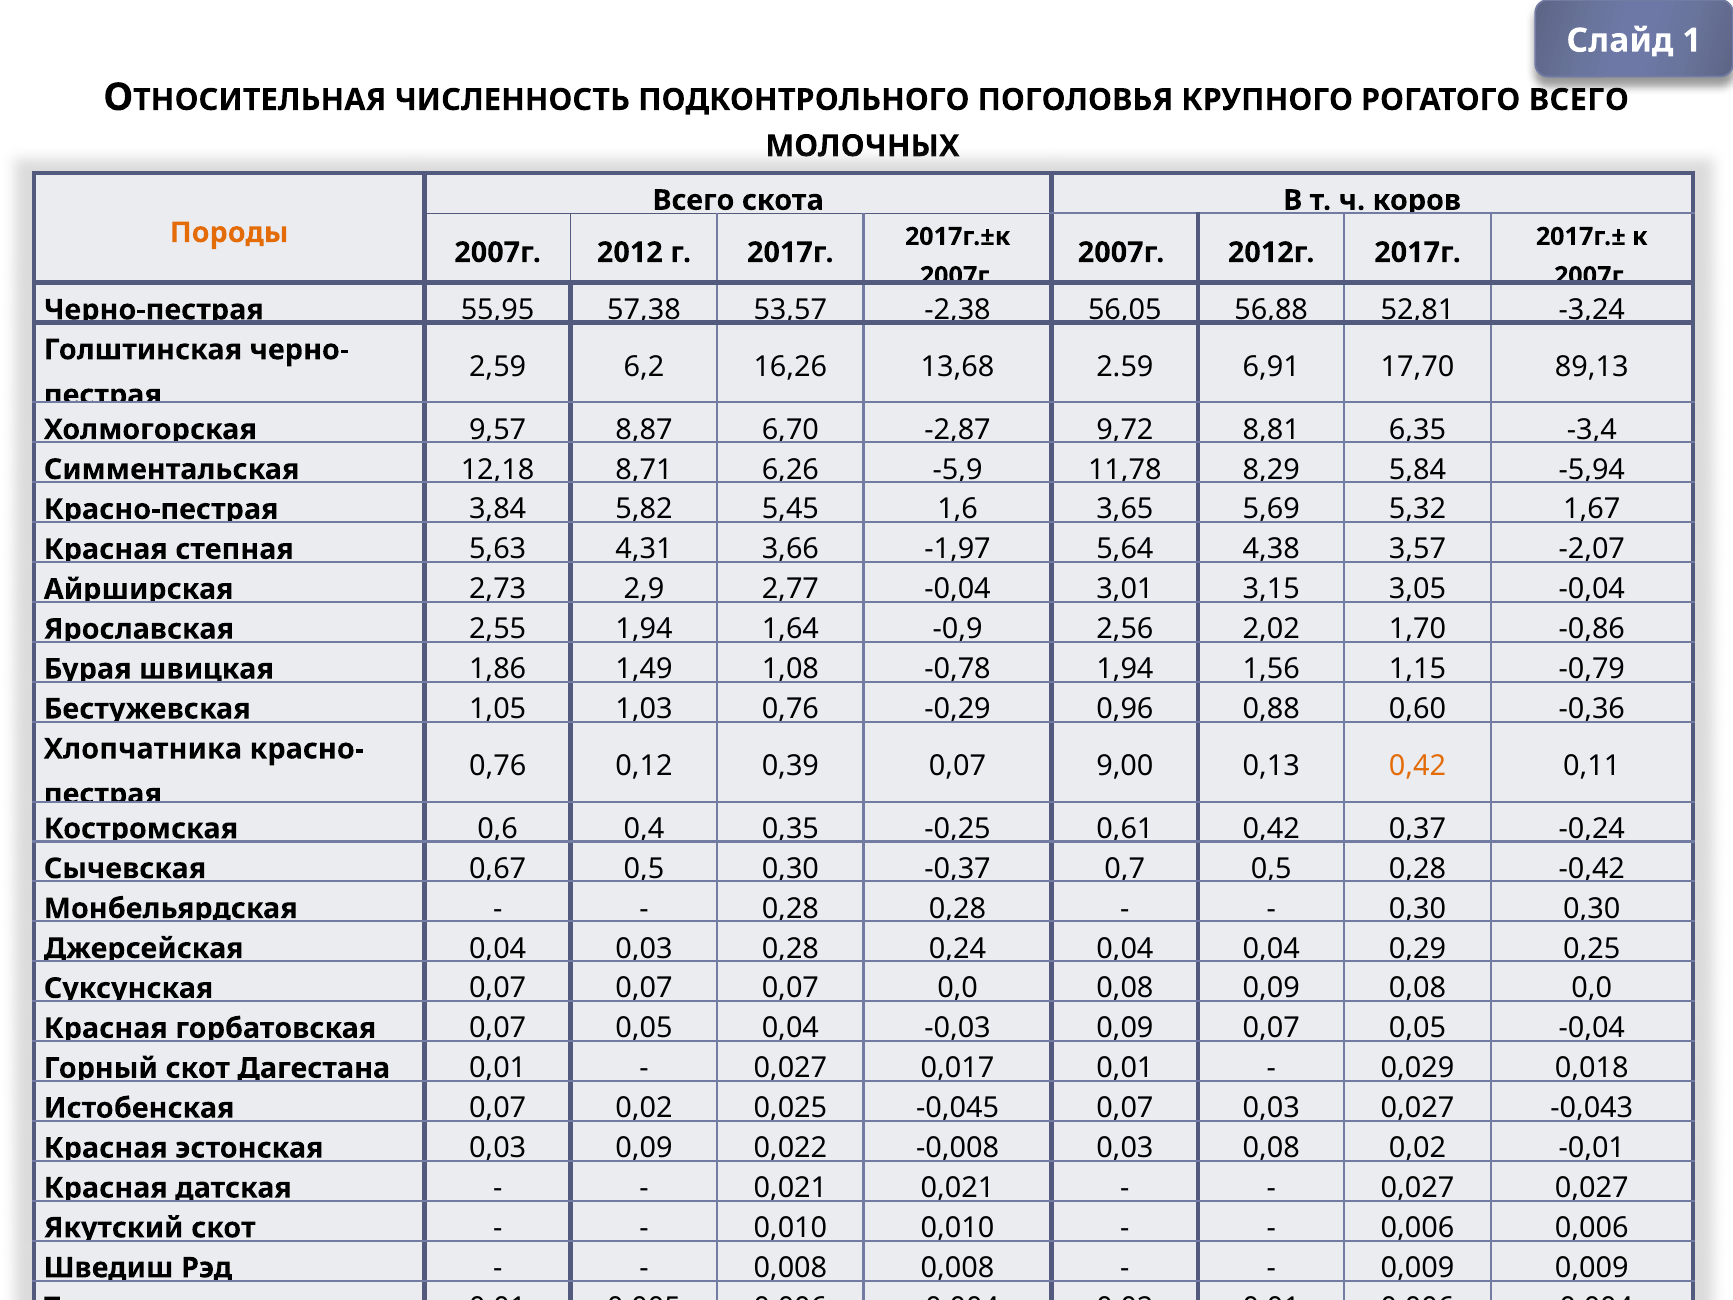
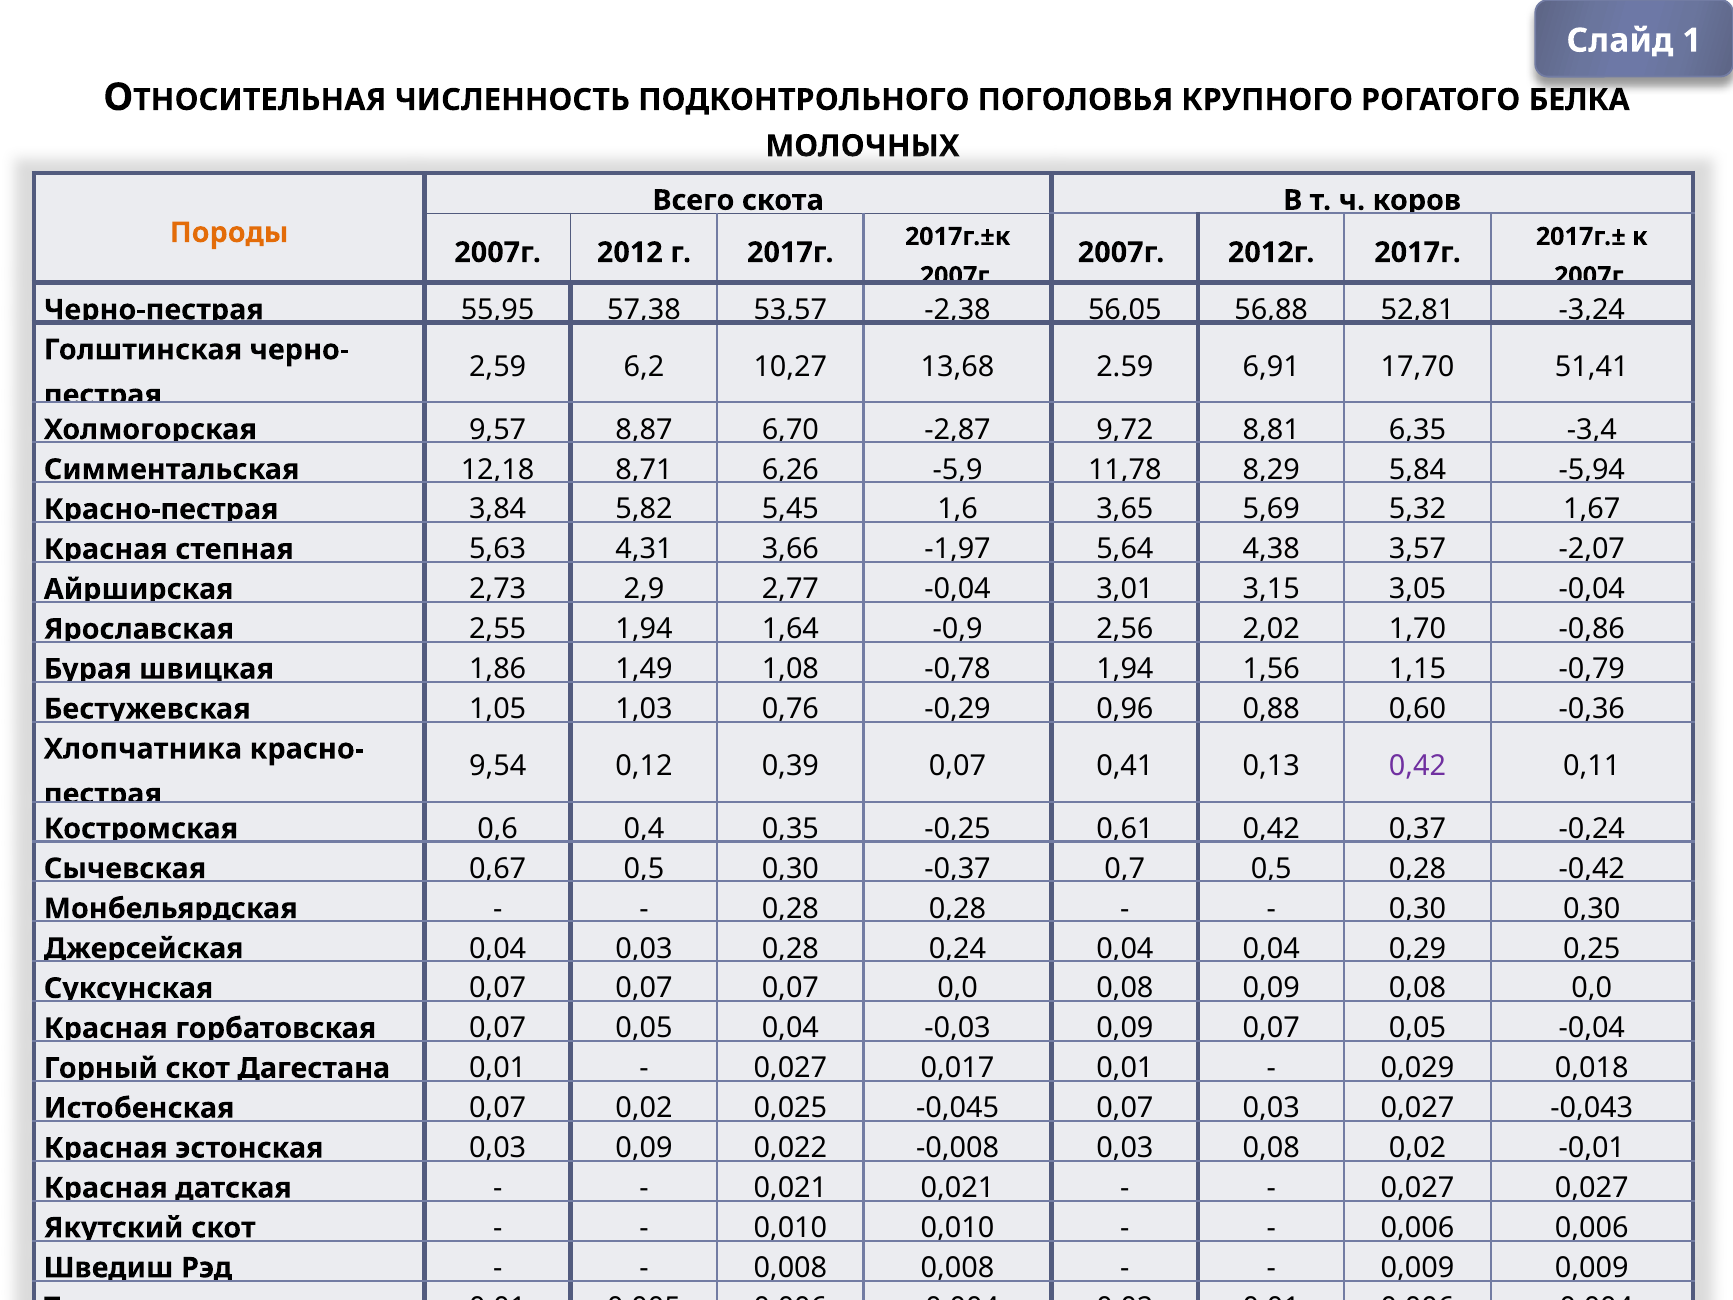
РОГАТОГО ВСЕГО: ВСЕГО -> БЕЛКА
16,26: 16,26 -> 10,27
89,13: 89,13 -> 51,41
0,76 at (498, 766): 0,76 -> 9,54
9,00: 9,00 -> 0,41
0,42 at (1418, 766) colour: orange -> purple
